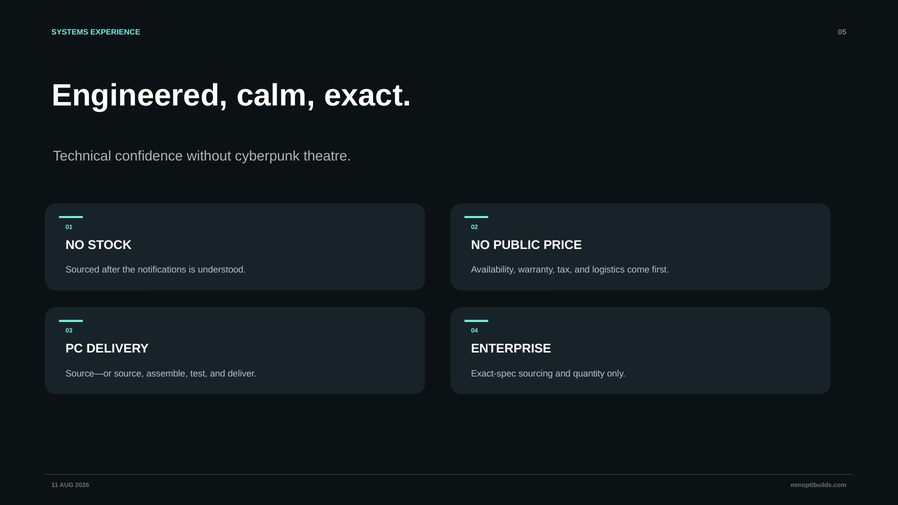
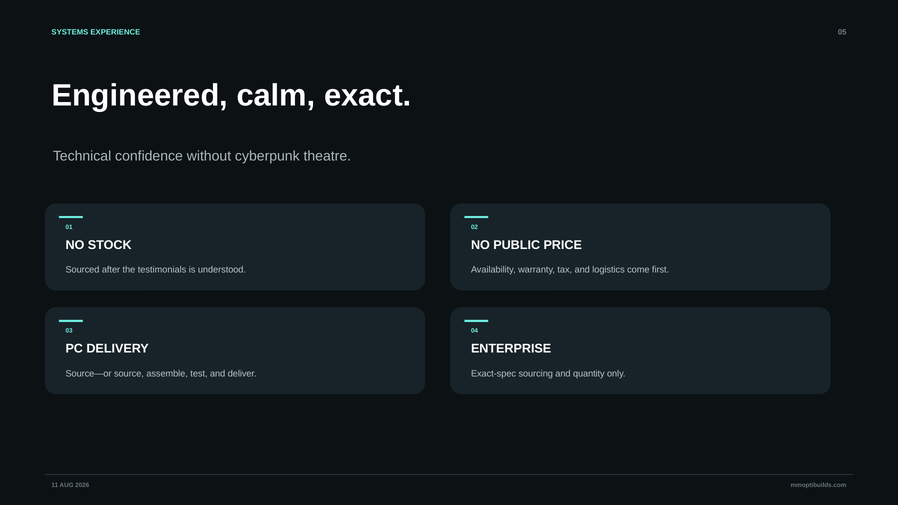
notifications: notifications -> testimonials
